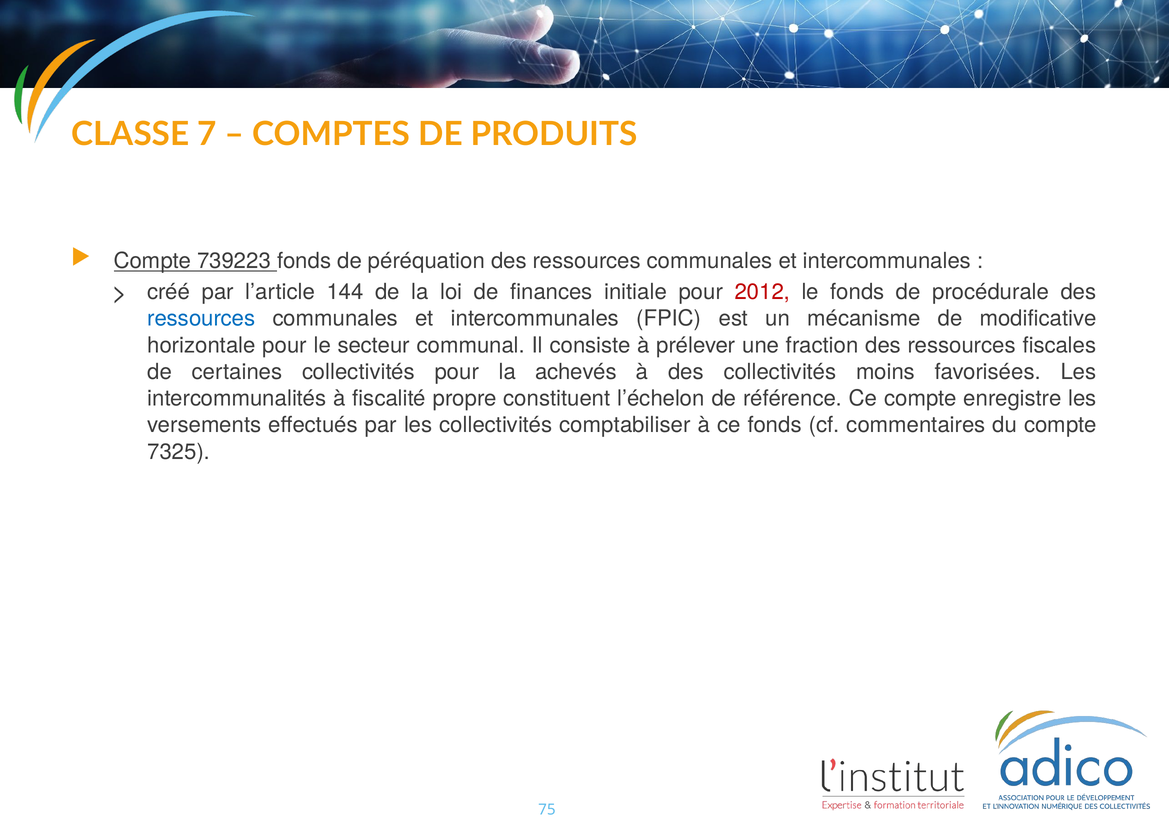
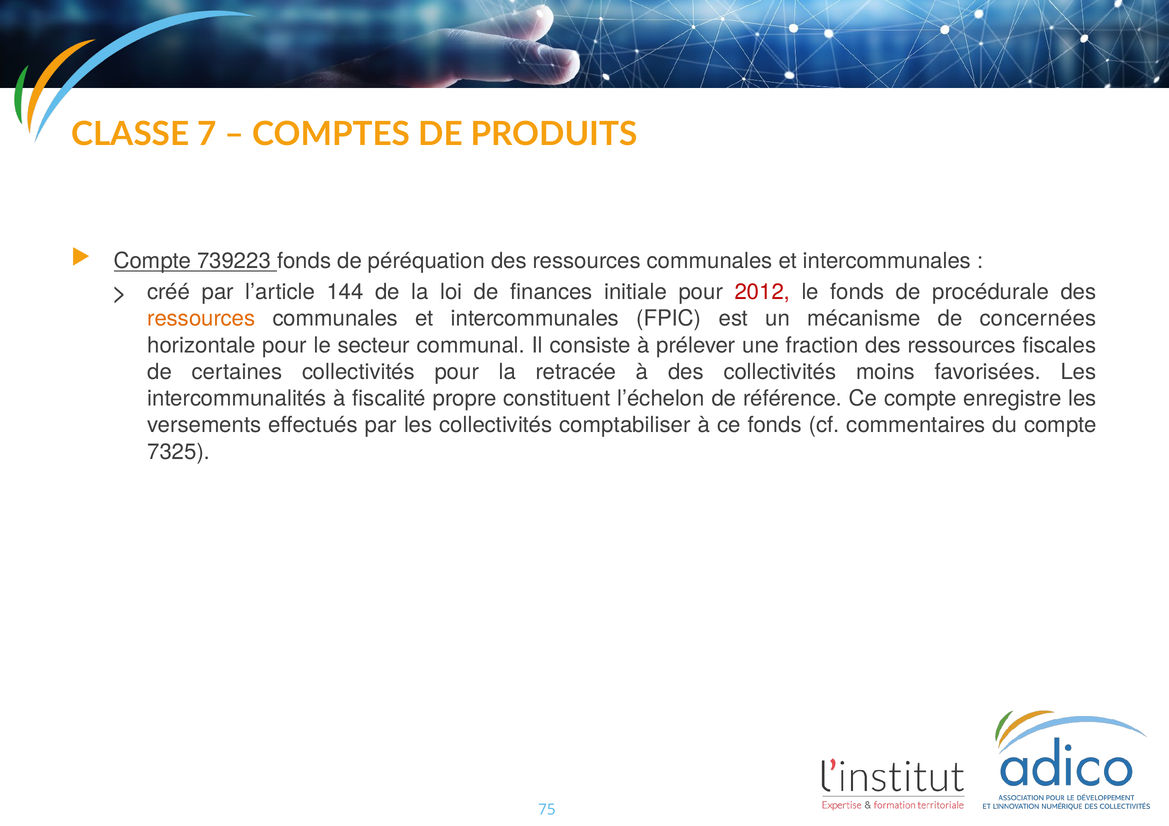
ressources at (201, 319) colour: blue -> orange
modificative: modificative -> concernées
achevés: achevés -> retracée
